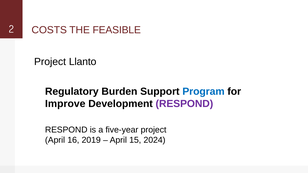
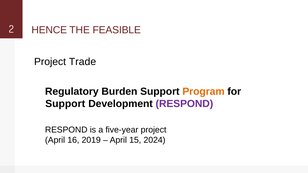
COSTS: COSTS -> HENCE
Llanto: Llanto -> Trade
Program colour: blue -> orange
Improve at (65, 104): Improve -> Support
